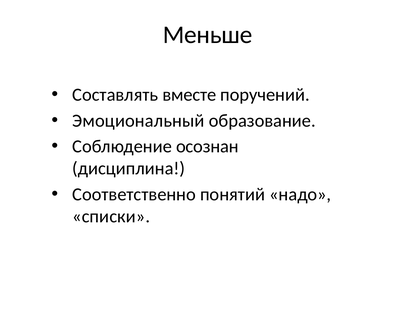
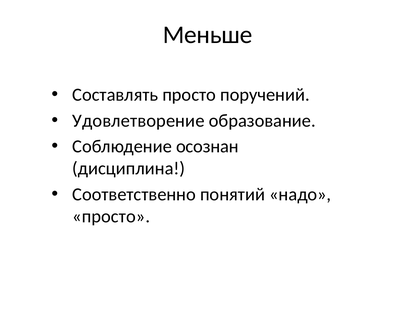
Составлять вместе: вместе -> просто
Эмоциональный: Эмоциональный -> Удовлетворение
списки at (111, 217): списки -> просто
